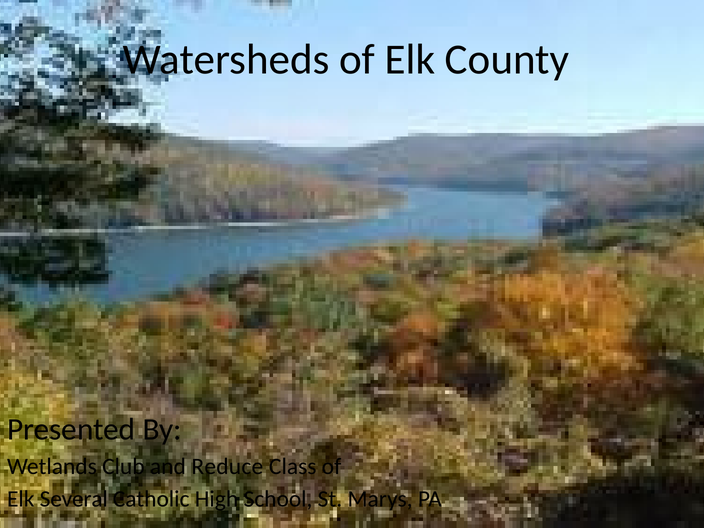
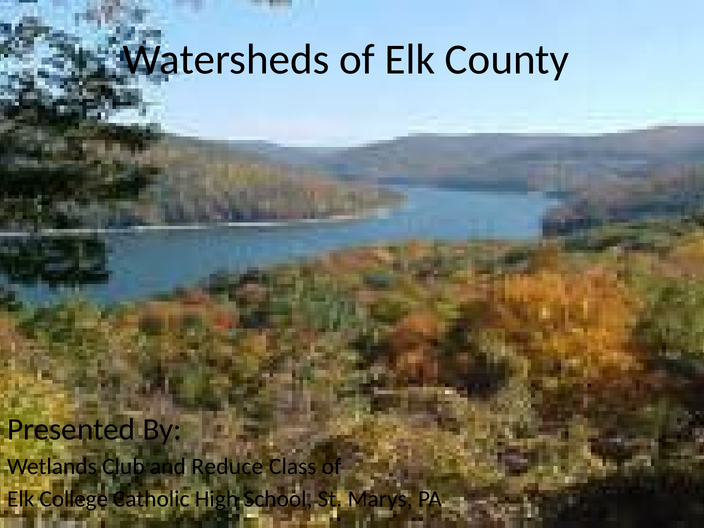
Several: Several -> College
